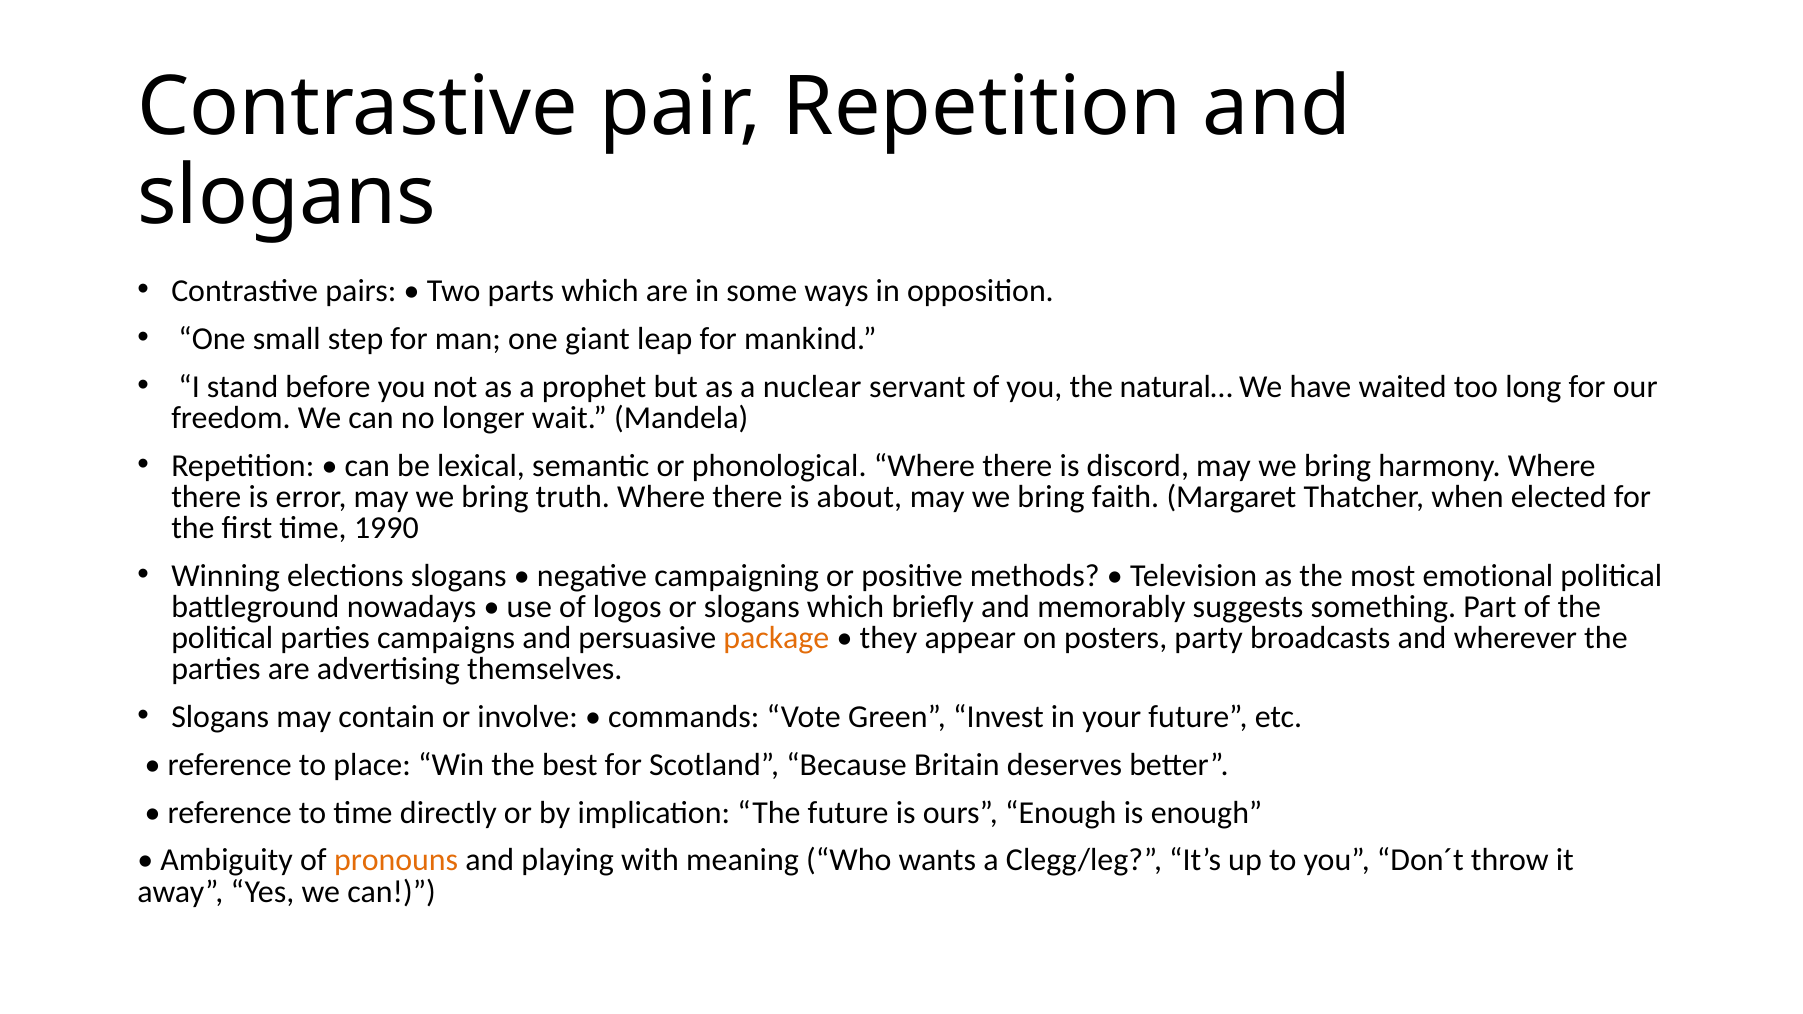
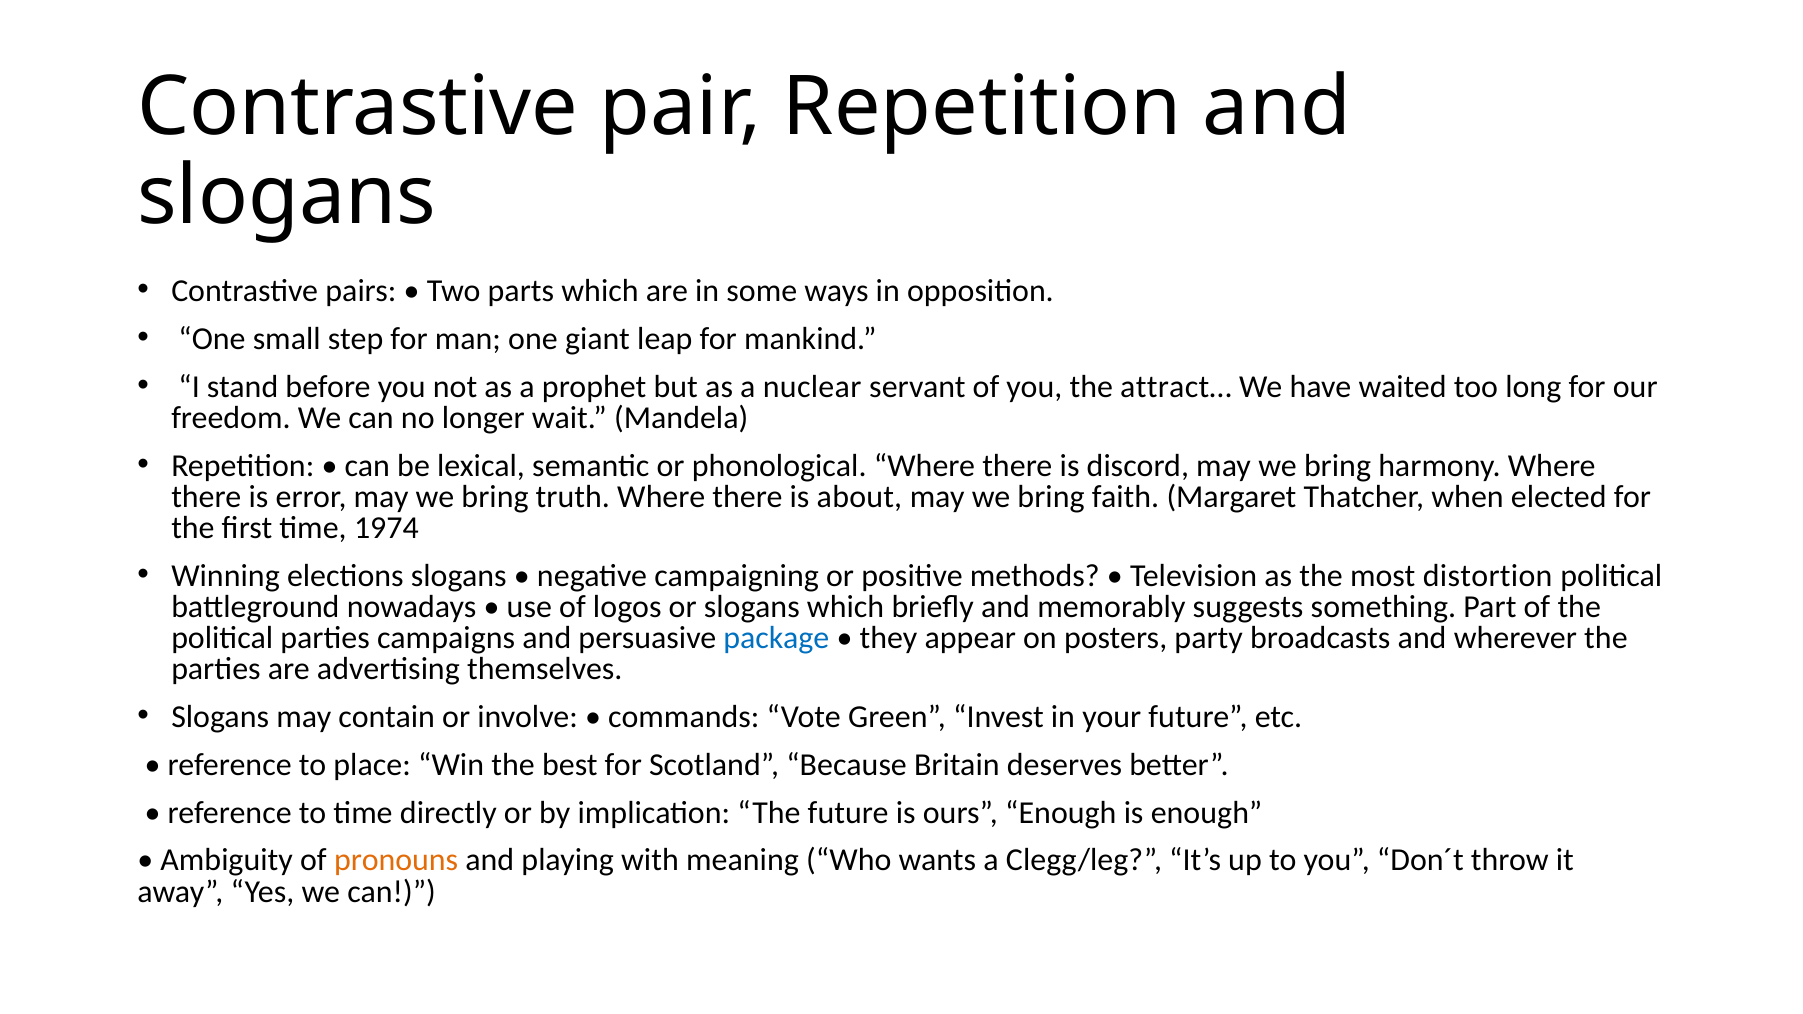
natural…: natural… -> attract…
1990: 1990 -> 1974
emotional: emotional -> distortion
package colour: orange -> blue
